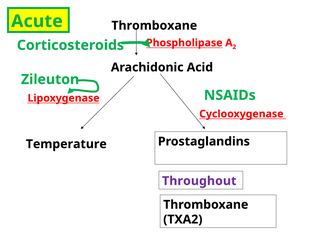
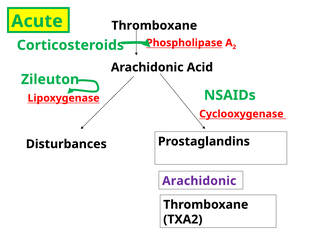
Temperature: Temperature -> Disturbances
Throughout at (199, 182): Throughout -> Arachidonic
